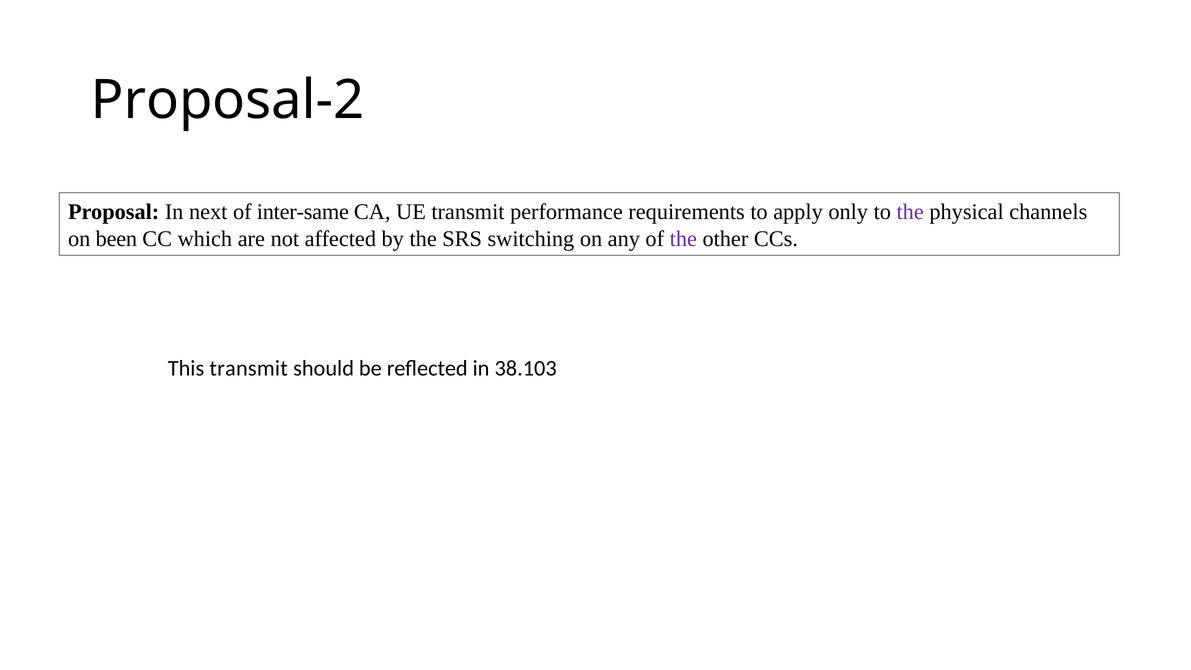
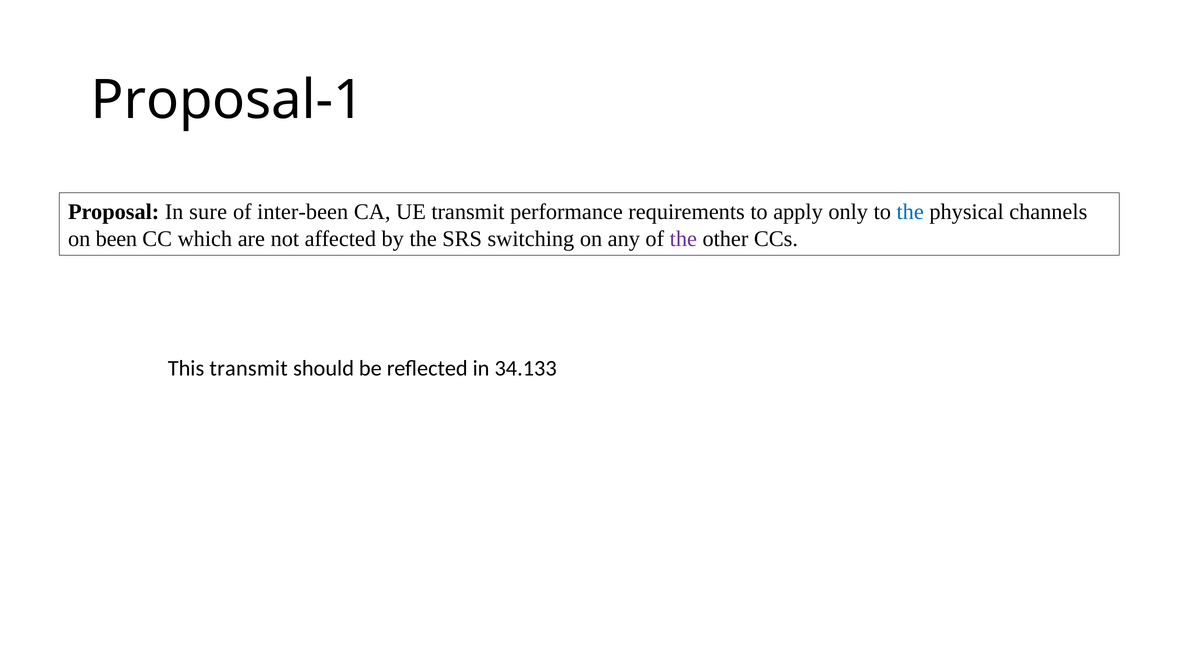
Proposal-2: Proposal-2 -> Proposal-1
next: next -> sure
inter-same: inter-same -> inter-been
the at (910, 212) colour: purple -> blue
38.103: 38.103 -> 34.133
